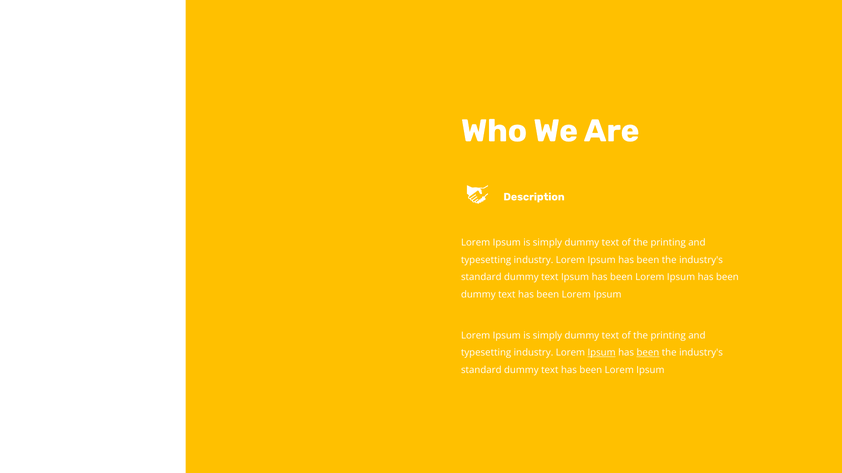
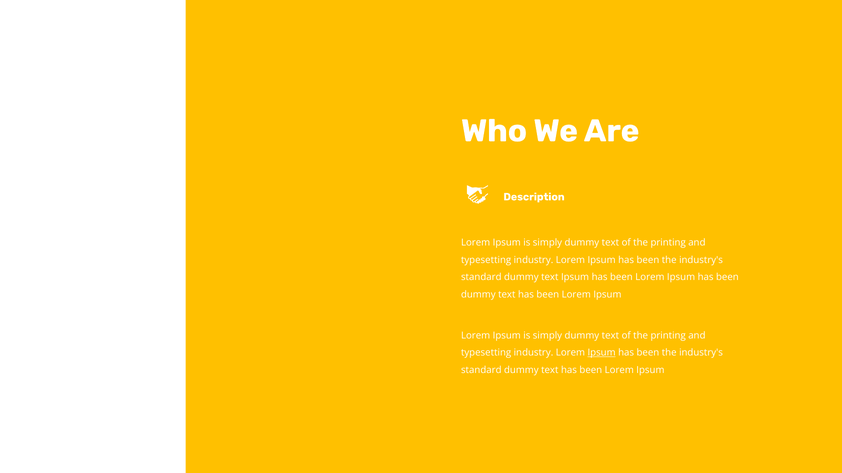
been at (648, 353) underline: present -> none
